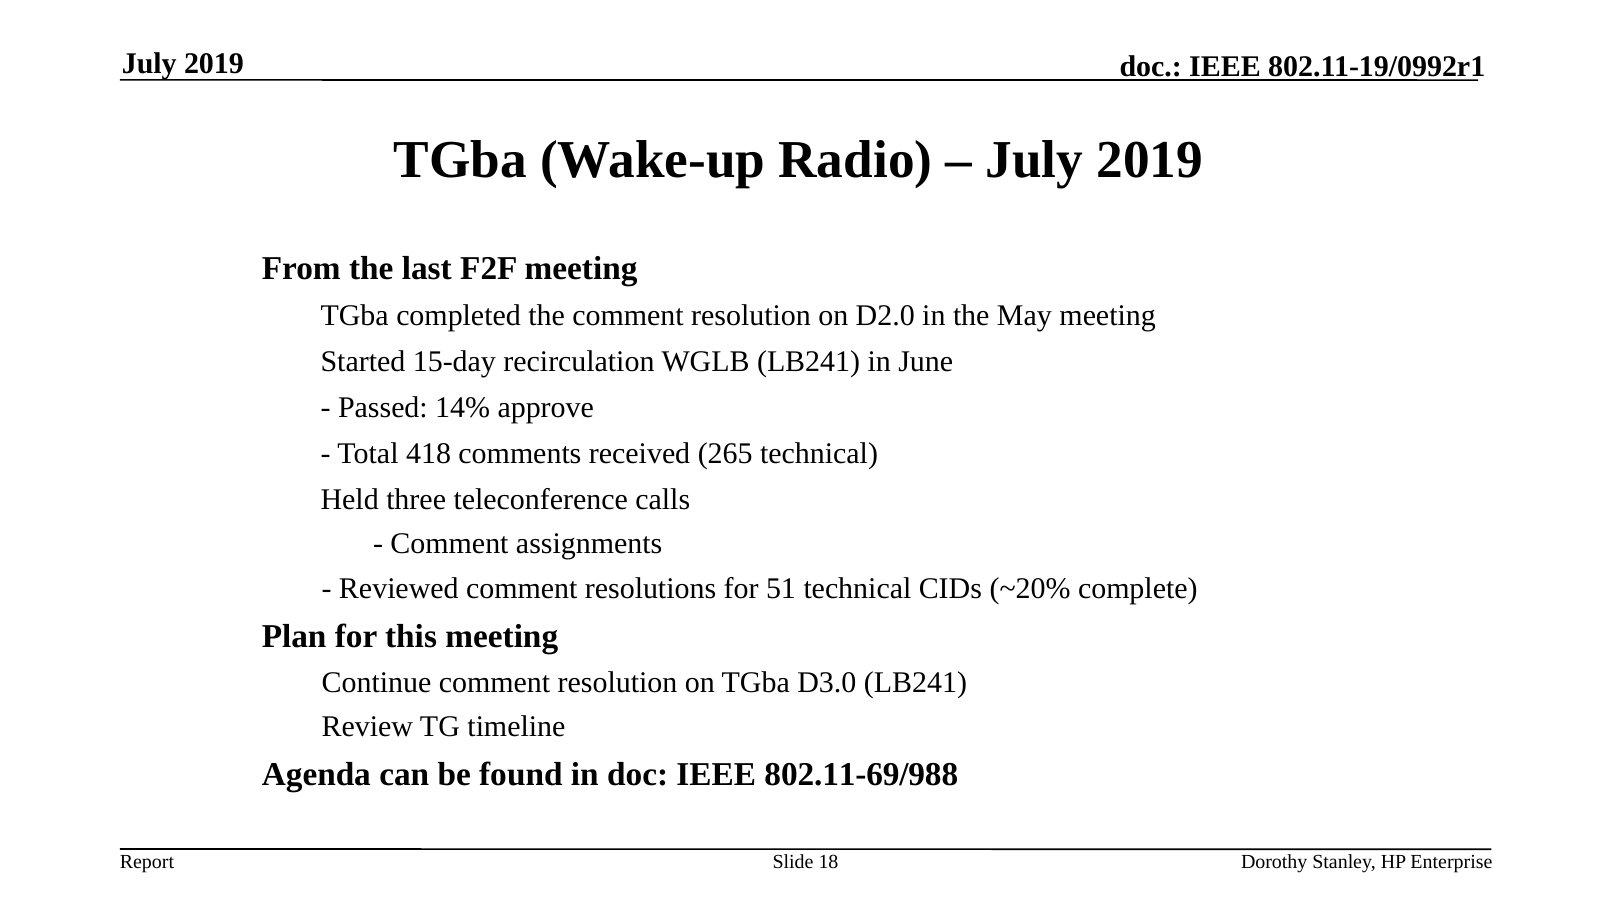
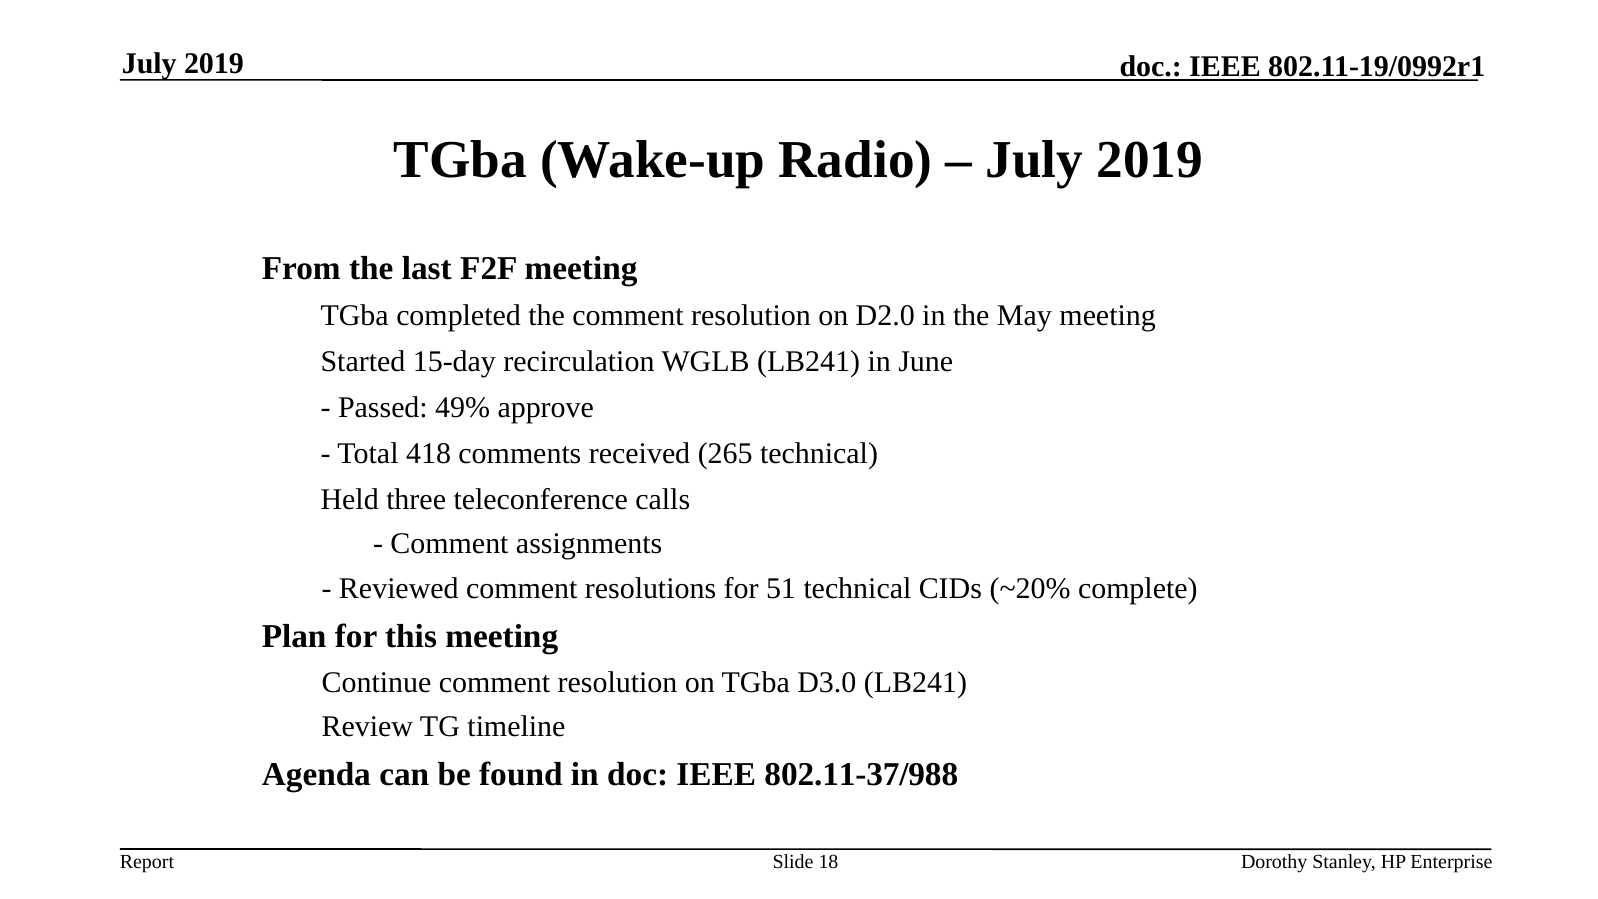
14%: 14% -> 49%
802.11-69/988: 802.11-69/988 -> 802.11-37/988
